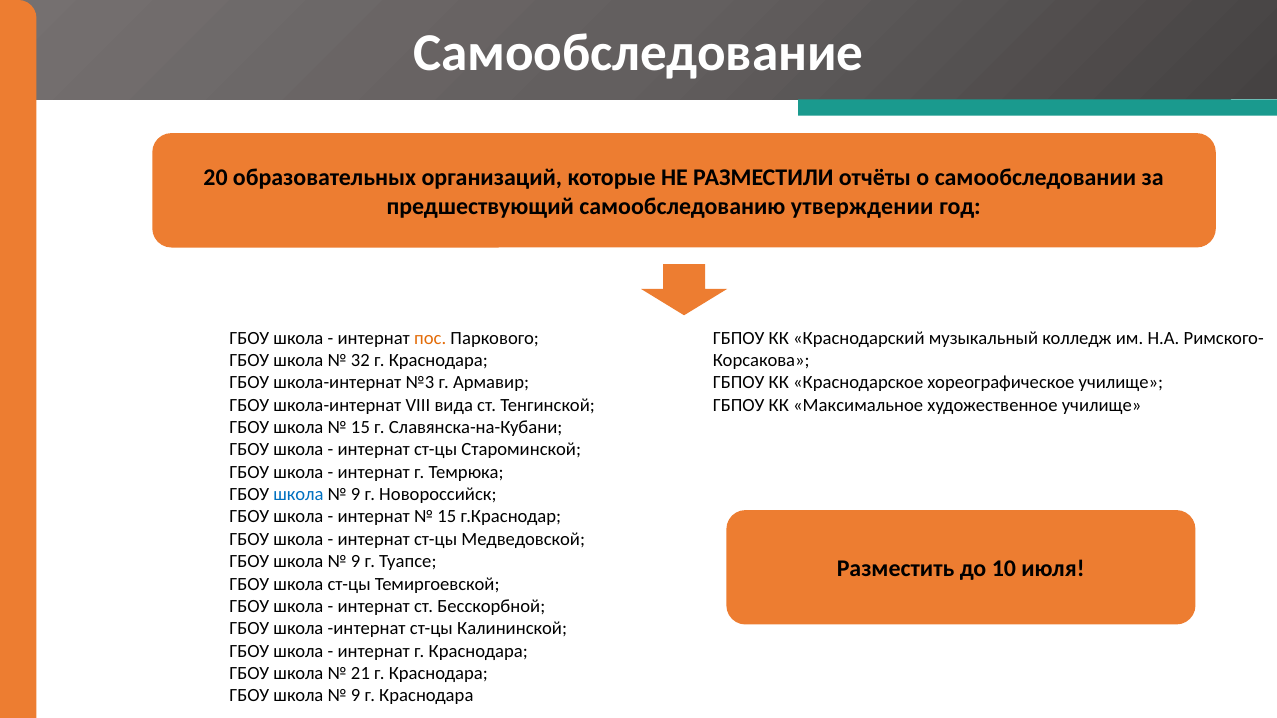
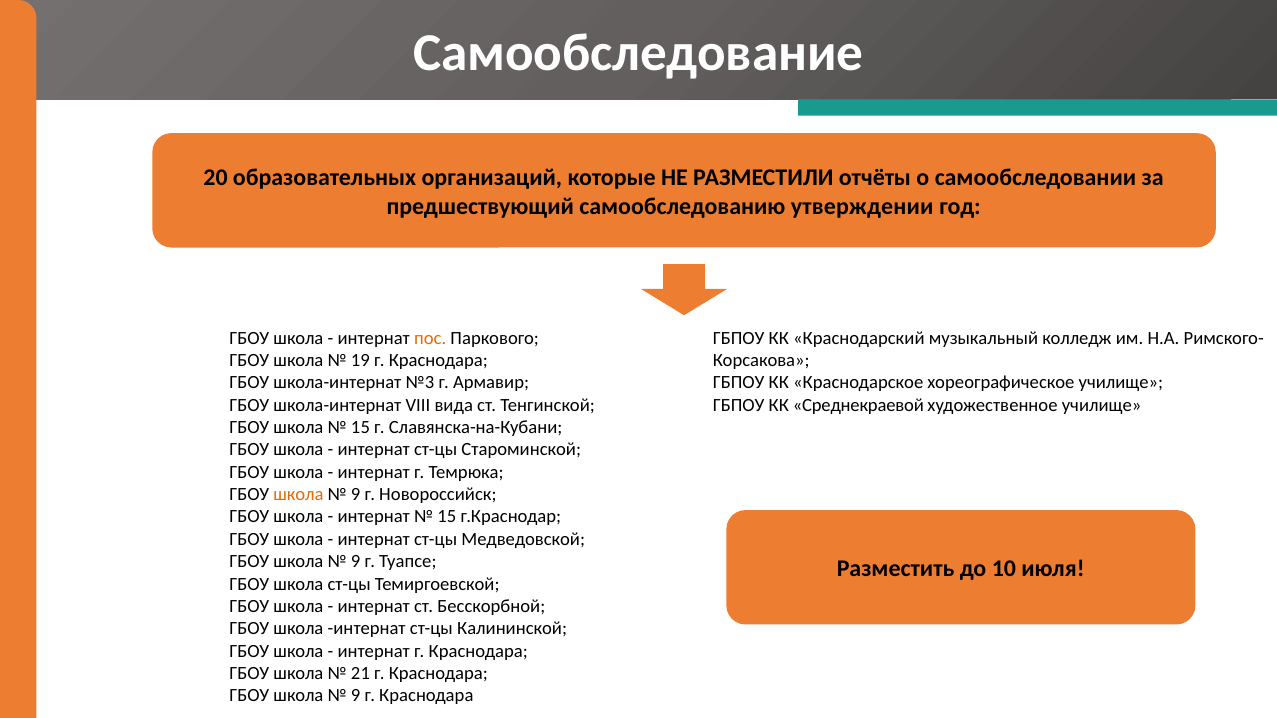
32: 32 -> 19
Максимальное: Максимальное -> Среднекраевой
школа at (298, 495) colour: blue -> orange
